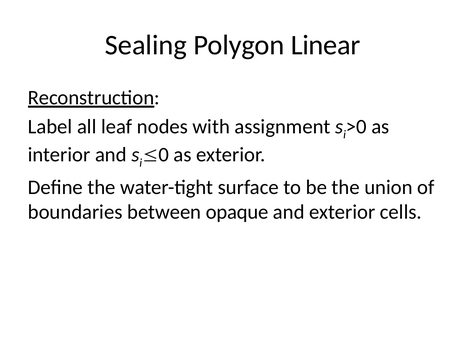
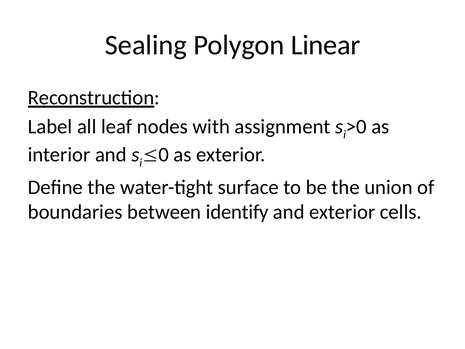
opaque: opaque -> identify
